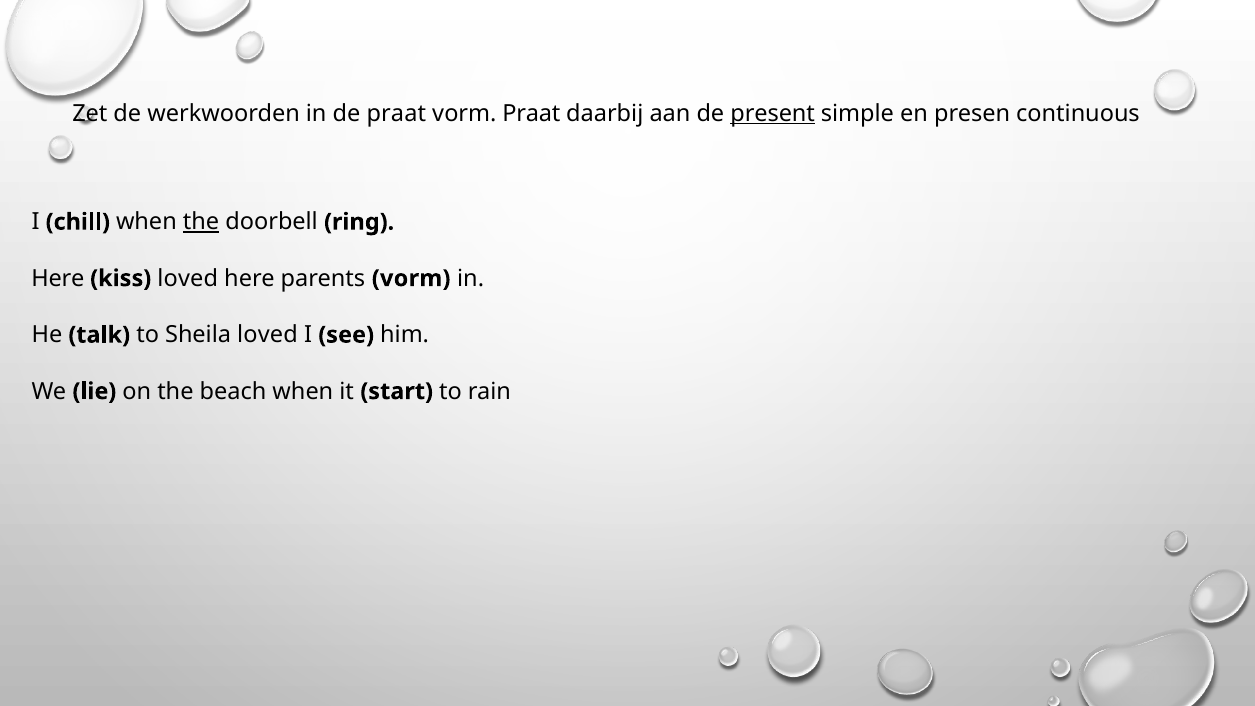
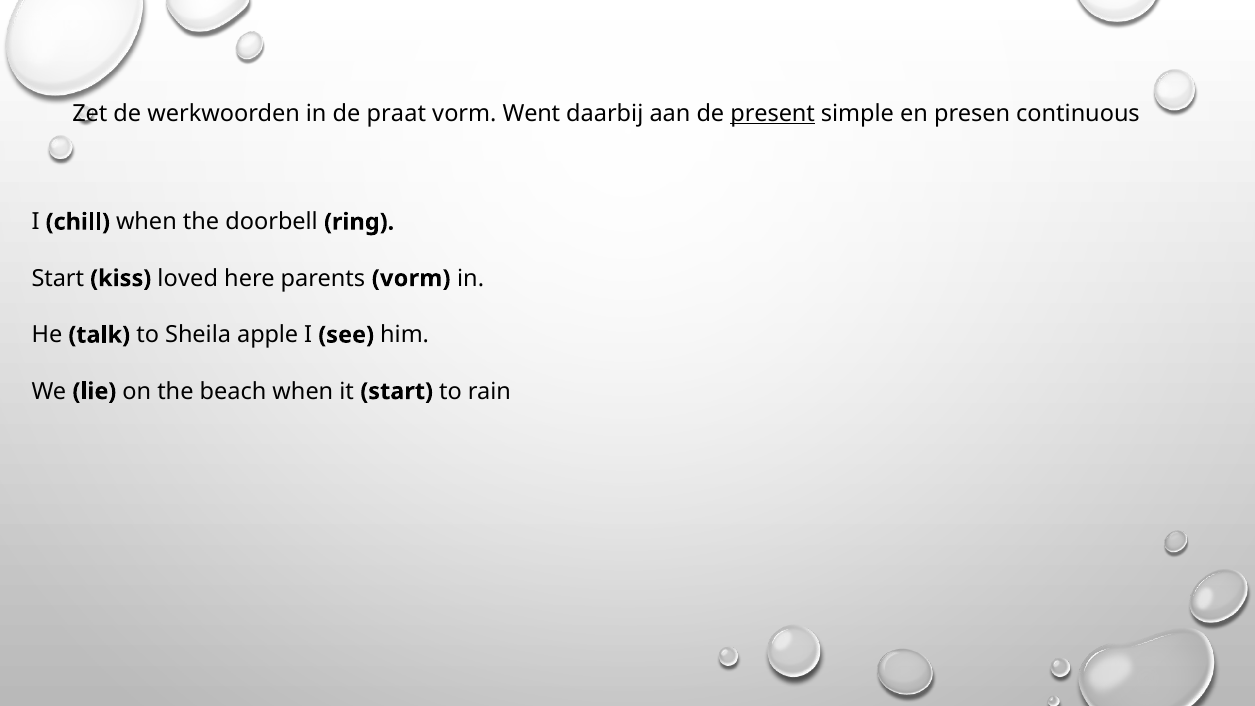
vorm Praat: Praat -> Went
the at (201, 222) underline: present -> none
Here at (58, 278): Here -> Start
Sheila loved: loved -> apple
